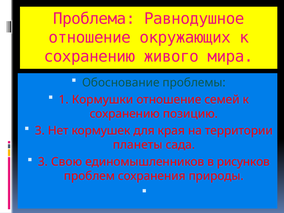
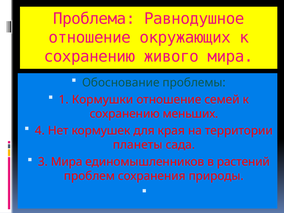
позицию: позицию -> меньших
3 at (40, 131): 3 -> 4
3 Свою: Свою -> Мира
рисунков: рисунков -> растений
